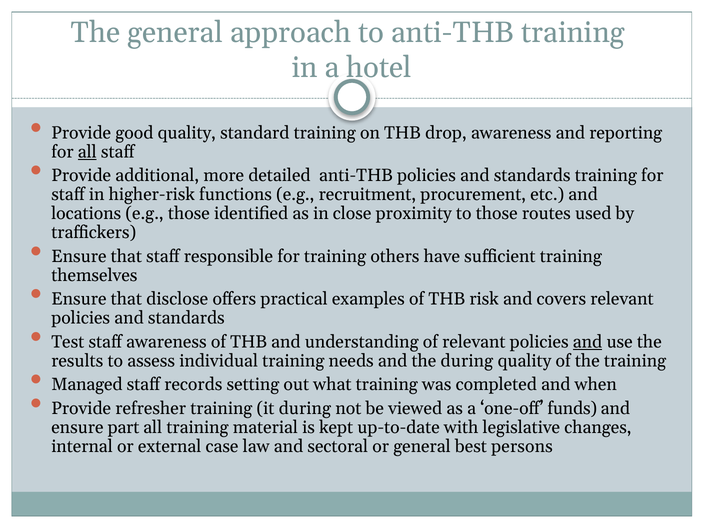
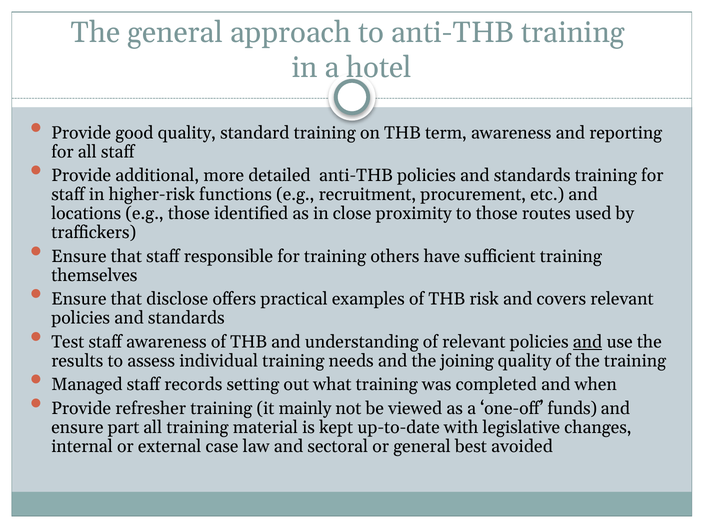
drop: drop -> term
all at (87, 152) underline: present -> none
the during: during -> joining
it during: during -> mainly
persons: persons -> avoided
